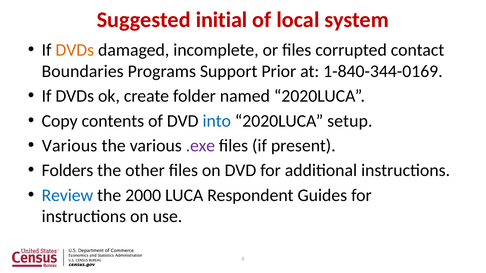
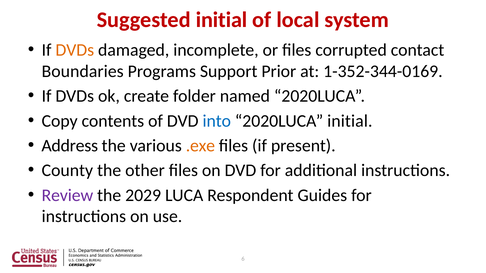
1-840-344-0169: 1-840-344-0169 -> 1-352-344-0169
2020LUCA setup: setup -> initial
Various at (70, 146): Various -> Address
.exe colour: purple -> orange
Folders: Folders -> County
Review colour: blue -> purple
2000: 2000 -> 2029
